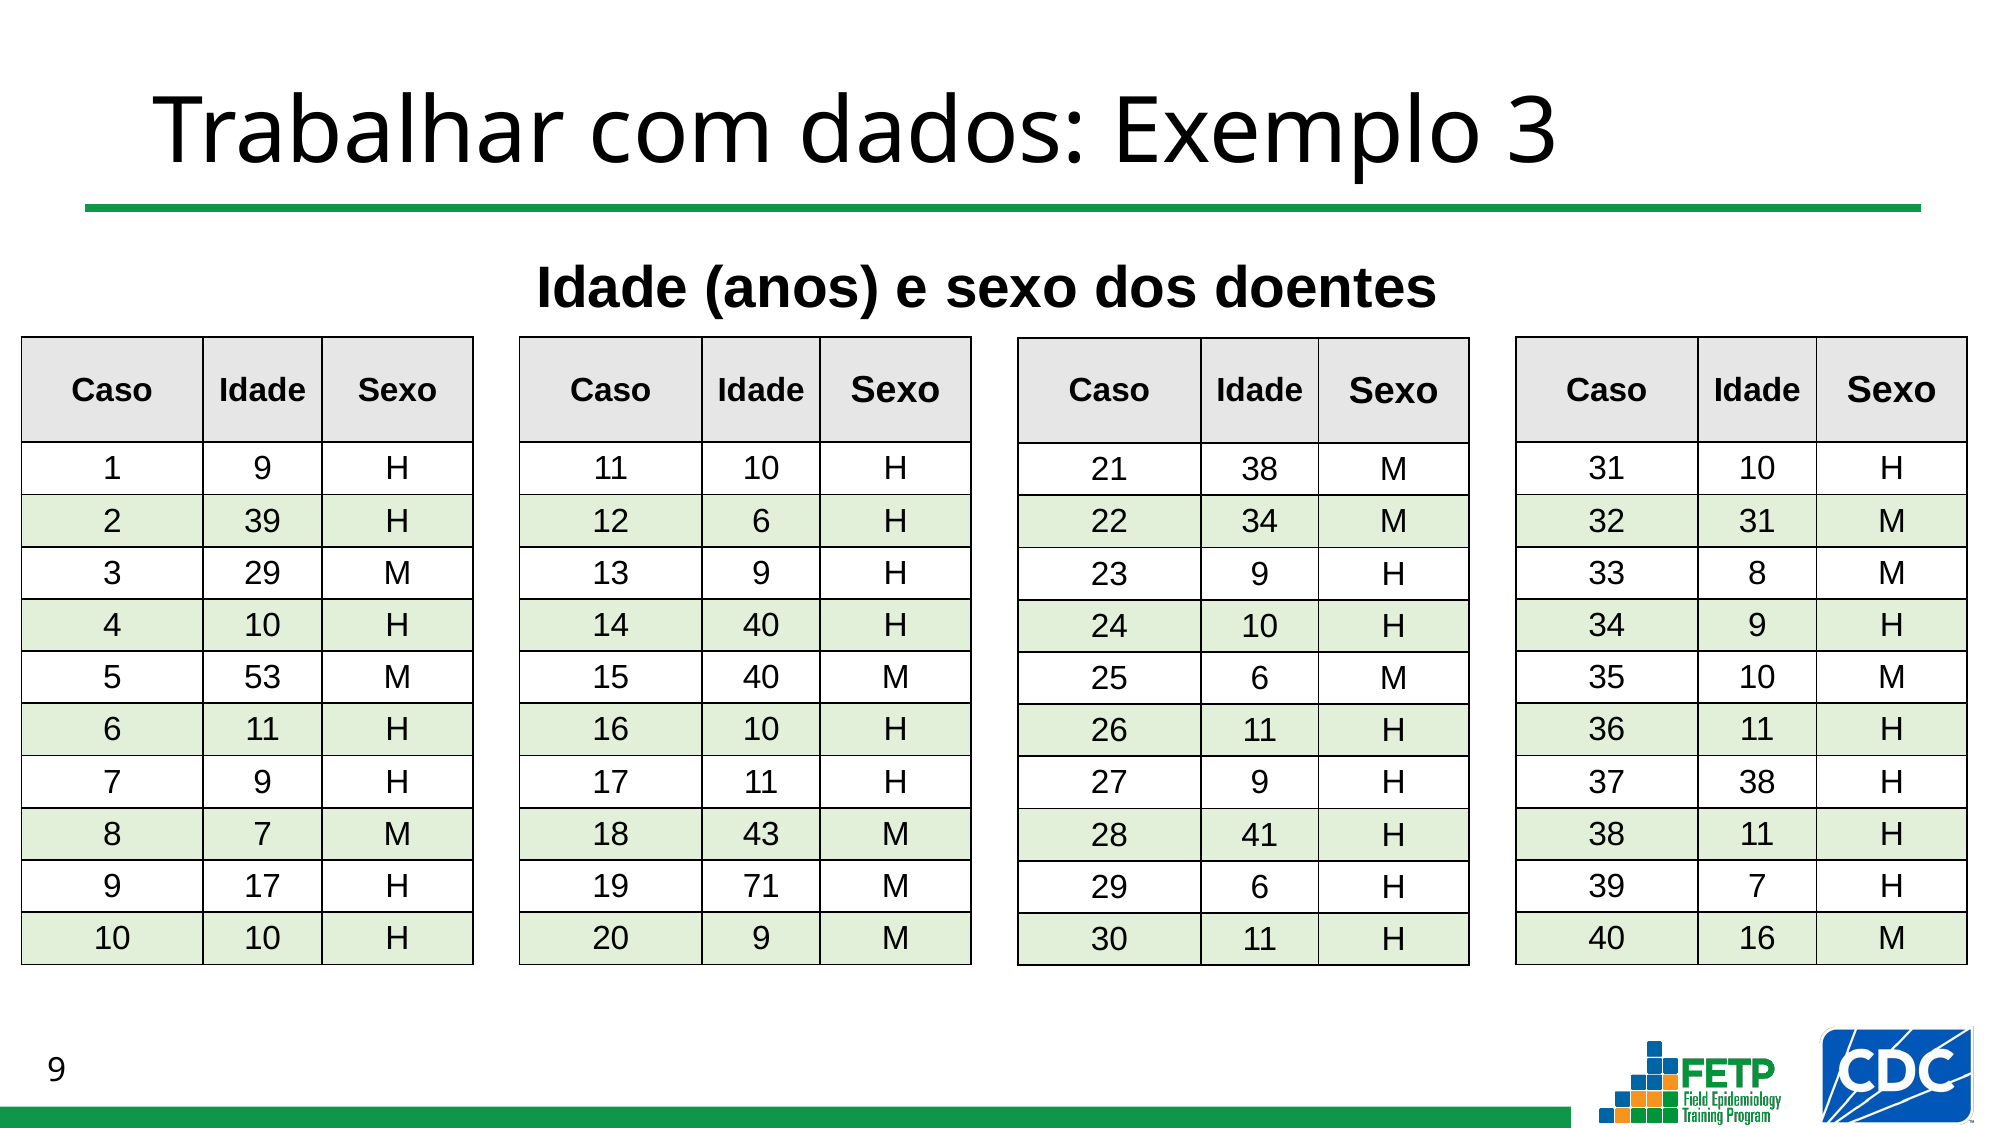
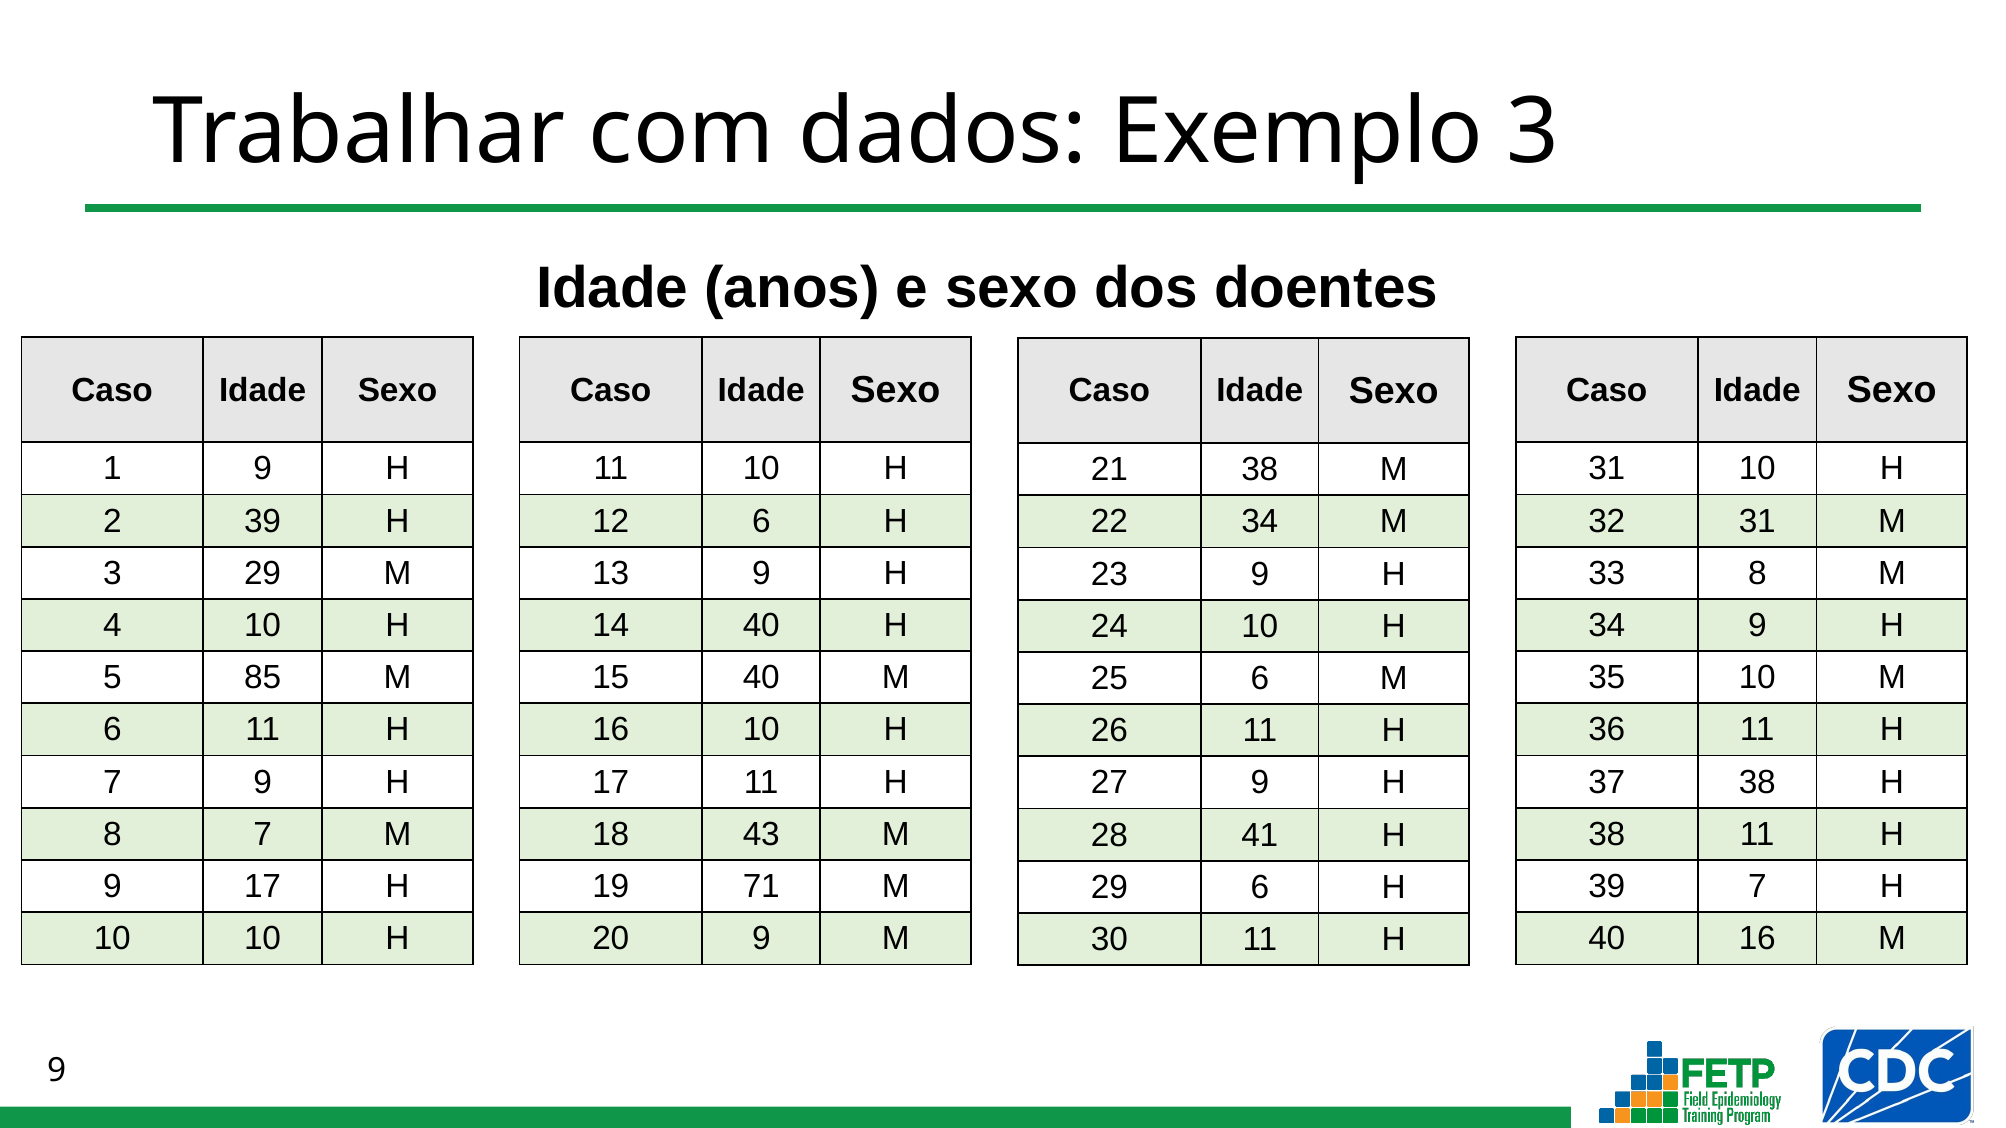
53: 53 -> 85
